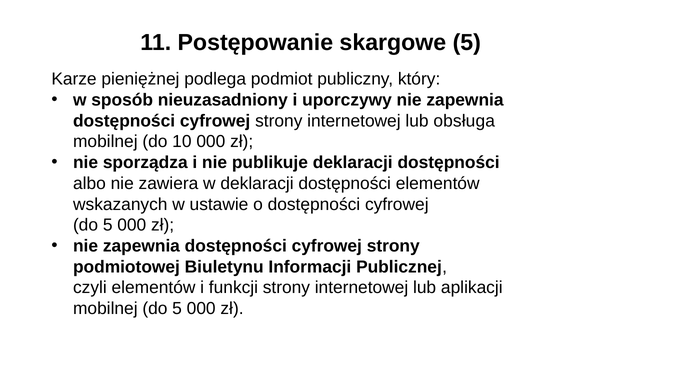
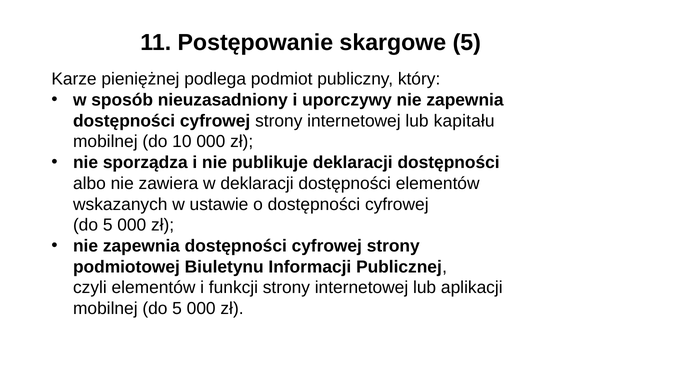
obsługa: obsługa -> kapitału
